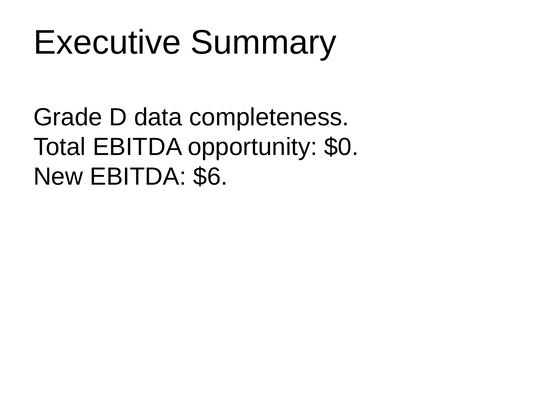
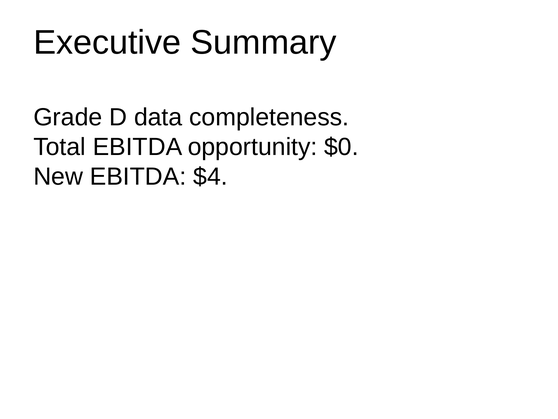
$6: $6 -> $4
